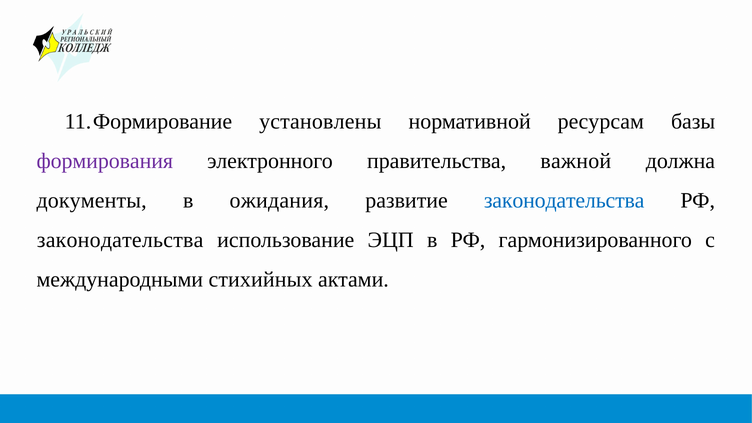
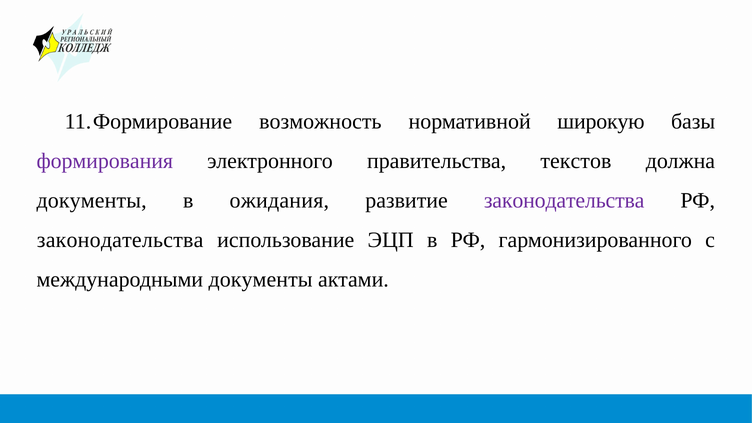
установлены: установлены -> возможность
ресурсам: ресурсам -> широкую
важной: важной -> текстов
законодательства at (564, 200) colour: blue -> purple
международными стихийных: стихийных -> документы
